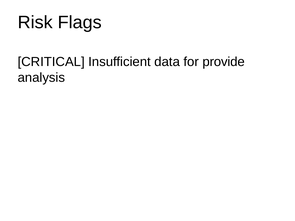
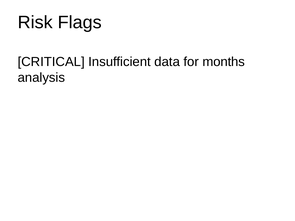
provide: provide -> months
